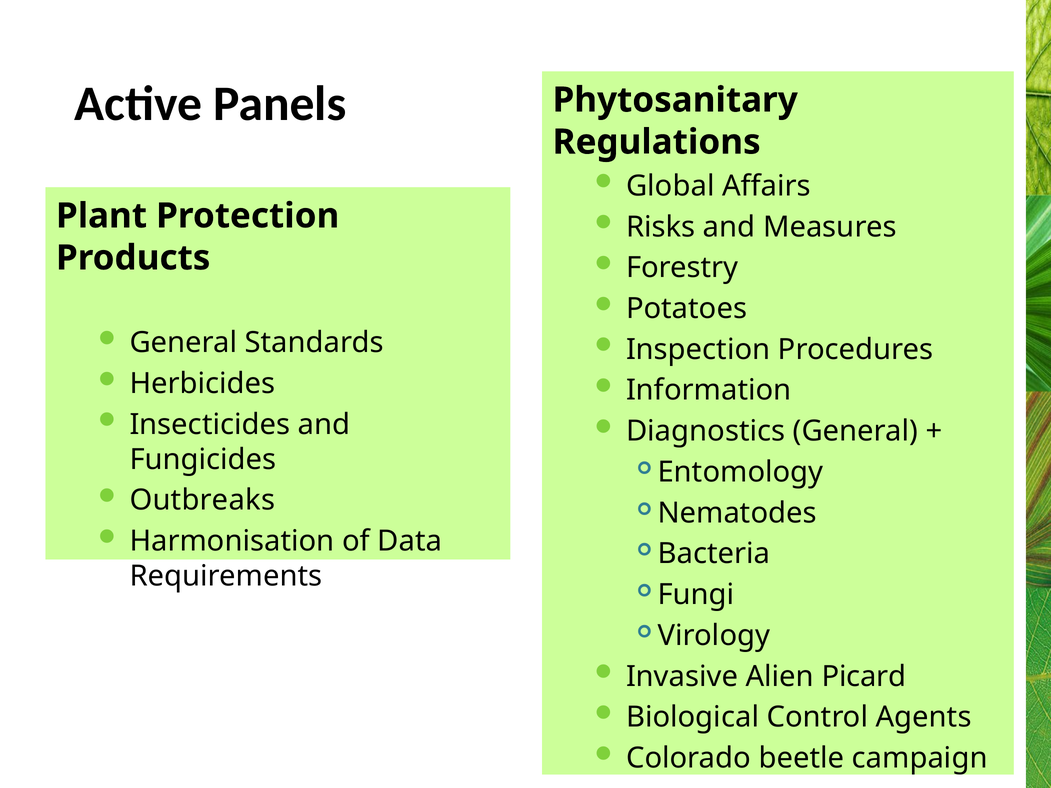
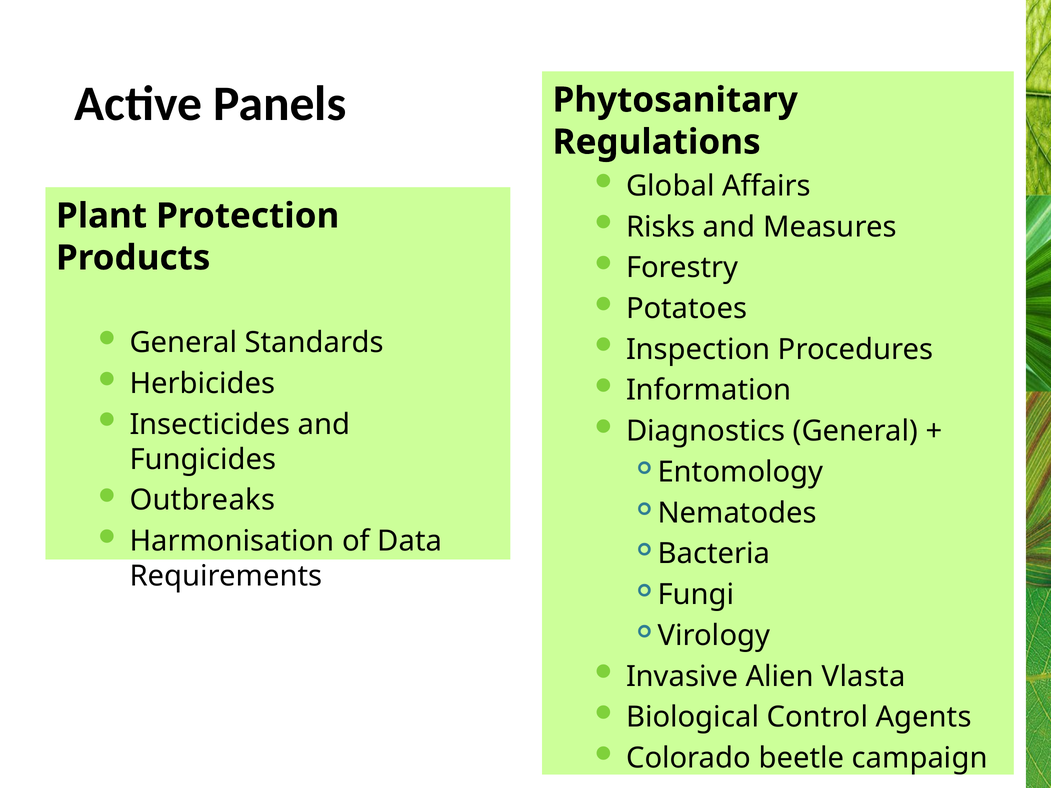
Picard: Picard -> Vlasta
